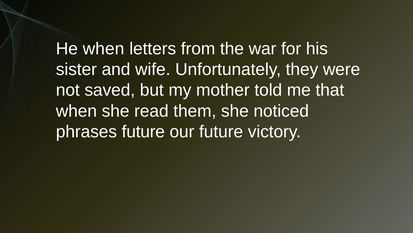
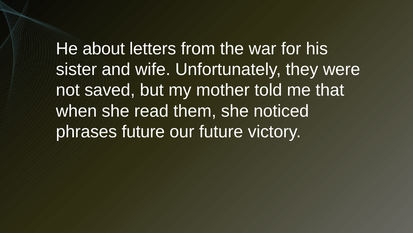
He when: when -> about
